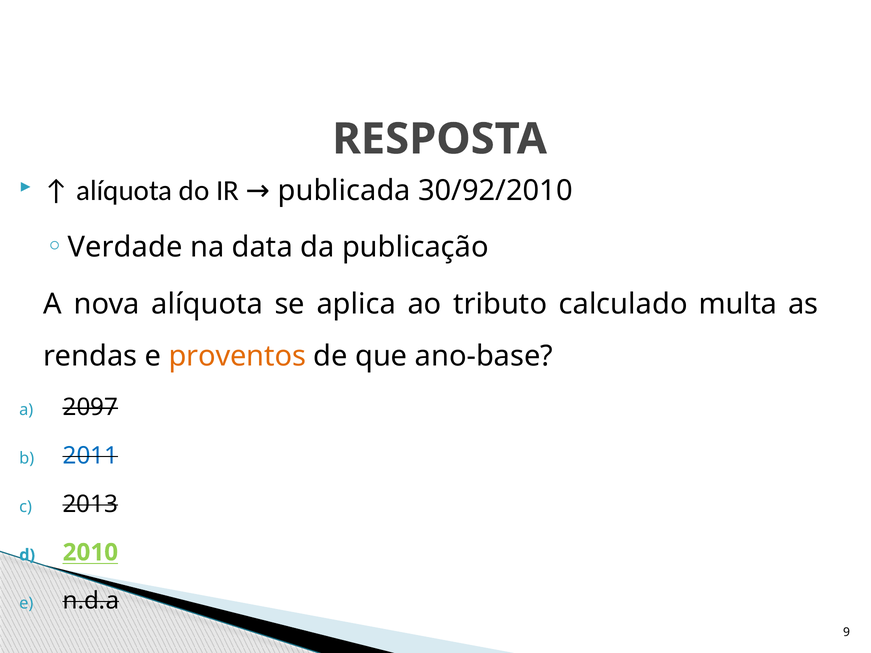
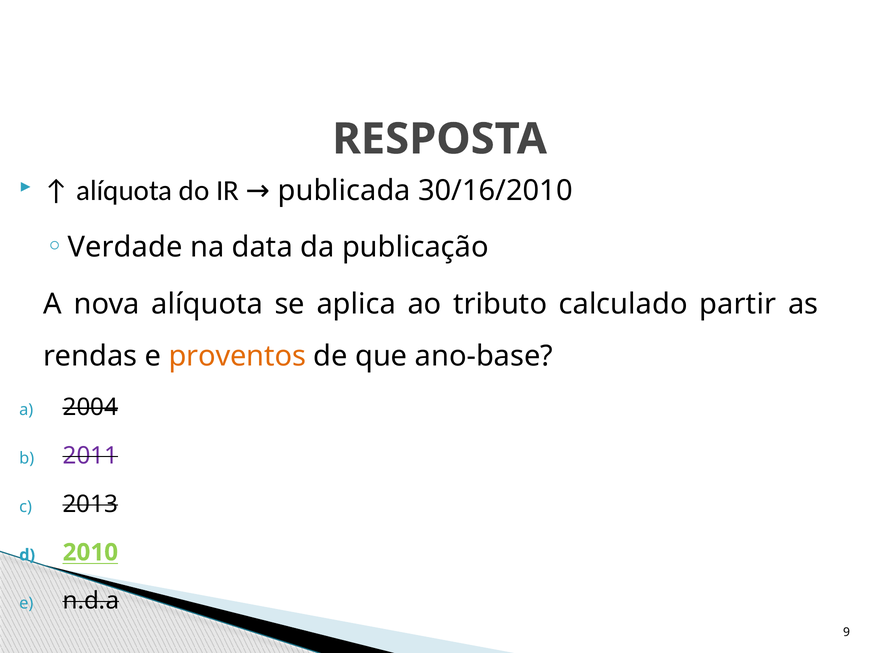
30/92/2010: 30/92/2010 -> 30/16/2010
multa: multa -> partir
2097: 2097 -> 2004
2011 colour: blue -> purple
